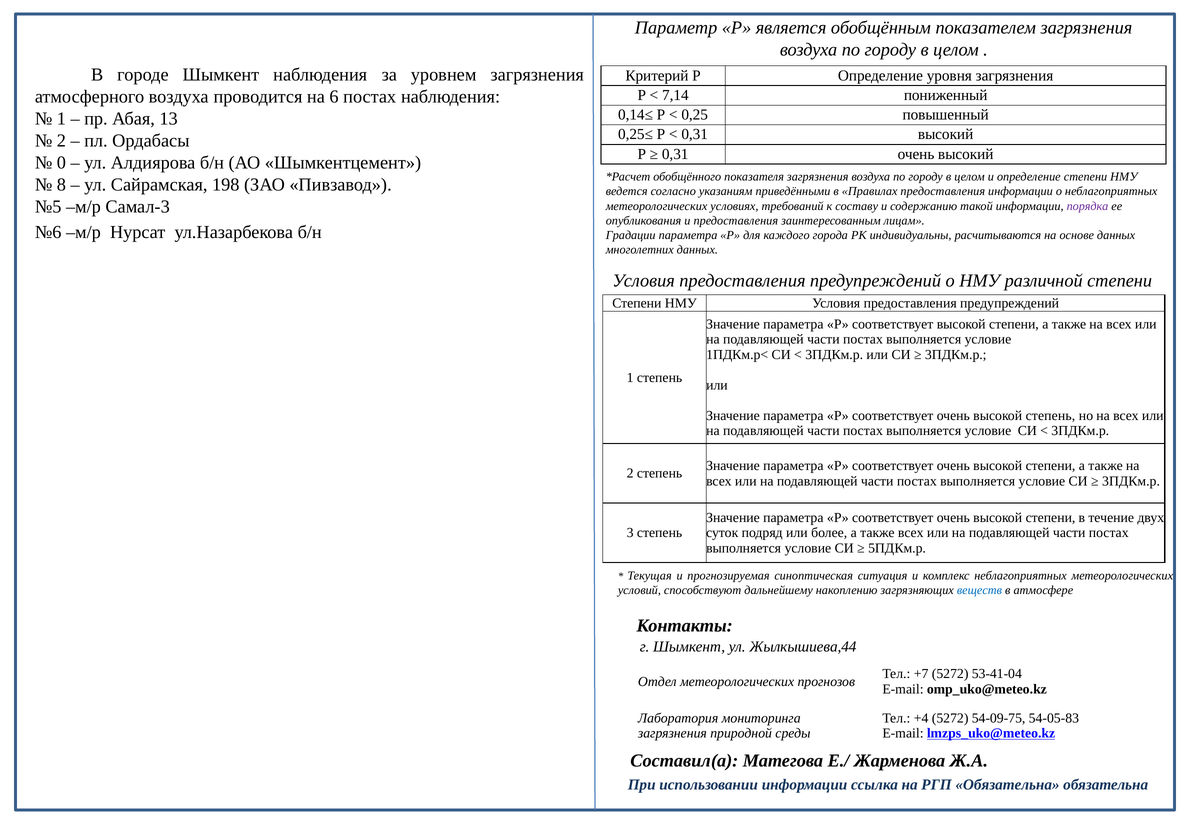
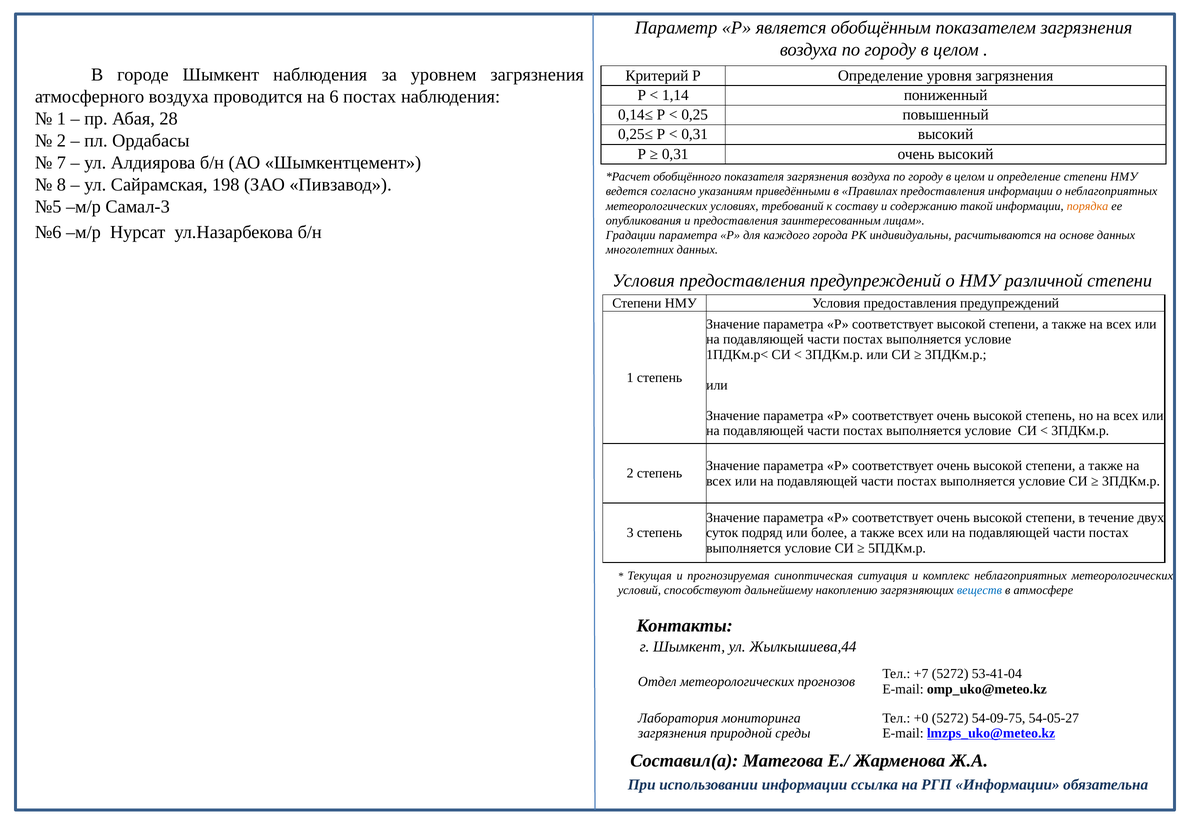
7,14: 7,14 -> 1,14
13: 13 -> 28
0: 0 -> 7
порядка colour: purple -> orange
+4: +4 -> +0
54-05-83: 54-05-83 -> 54-05-27
РГП Обязательна: Обязательна -> Информации
